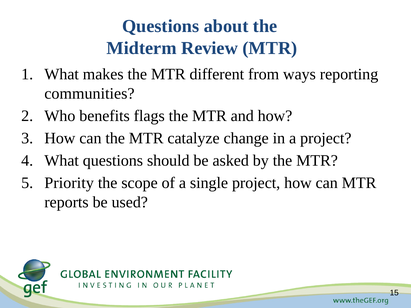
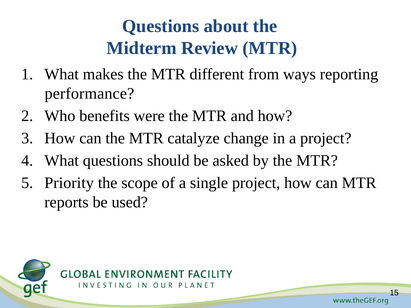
communities: communities -> performance
flags: flags -> were
